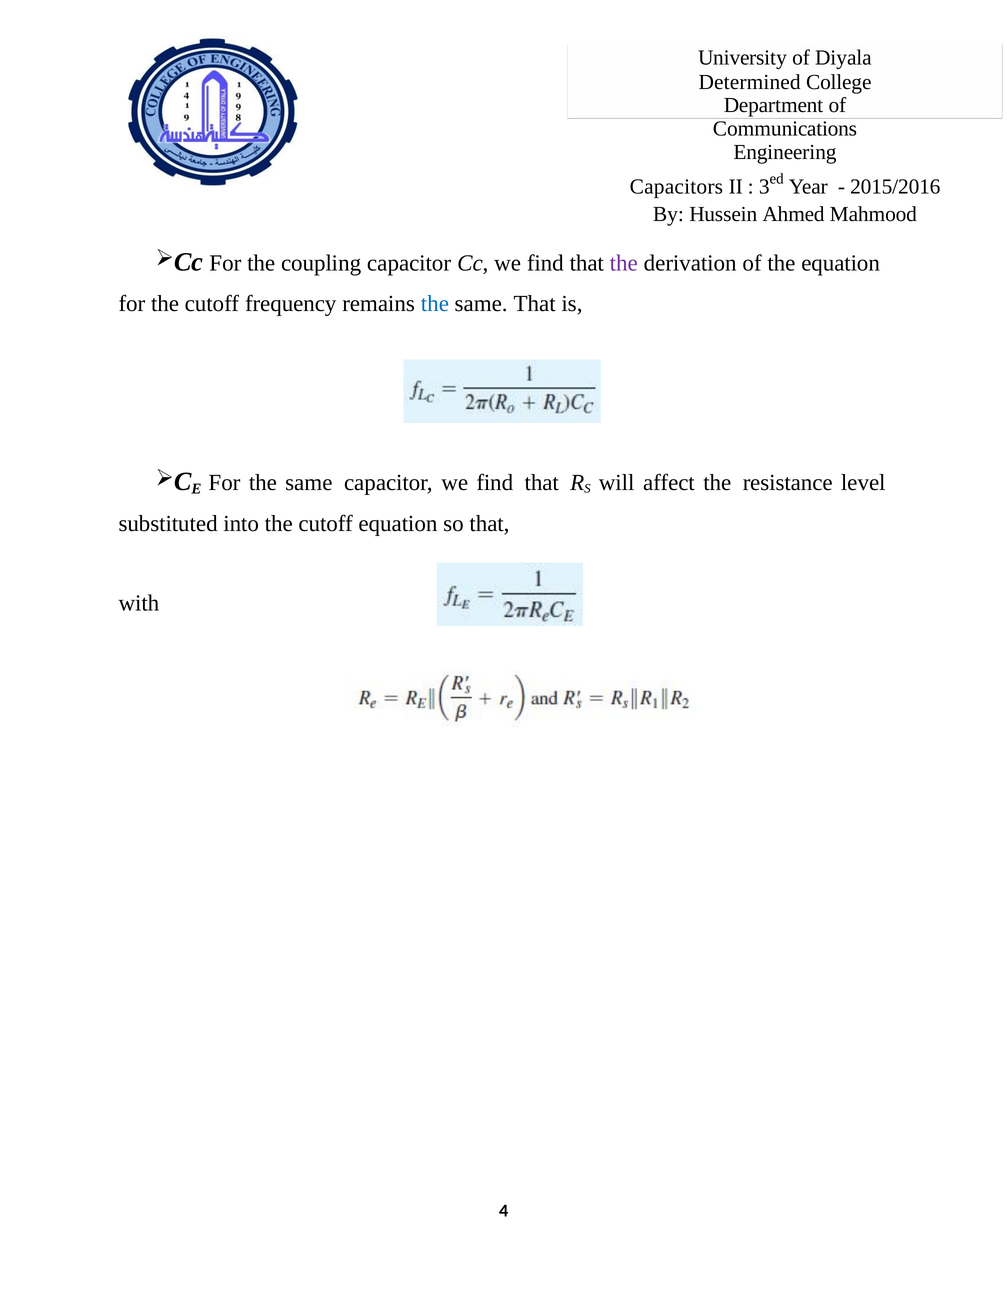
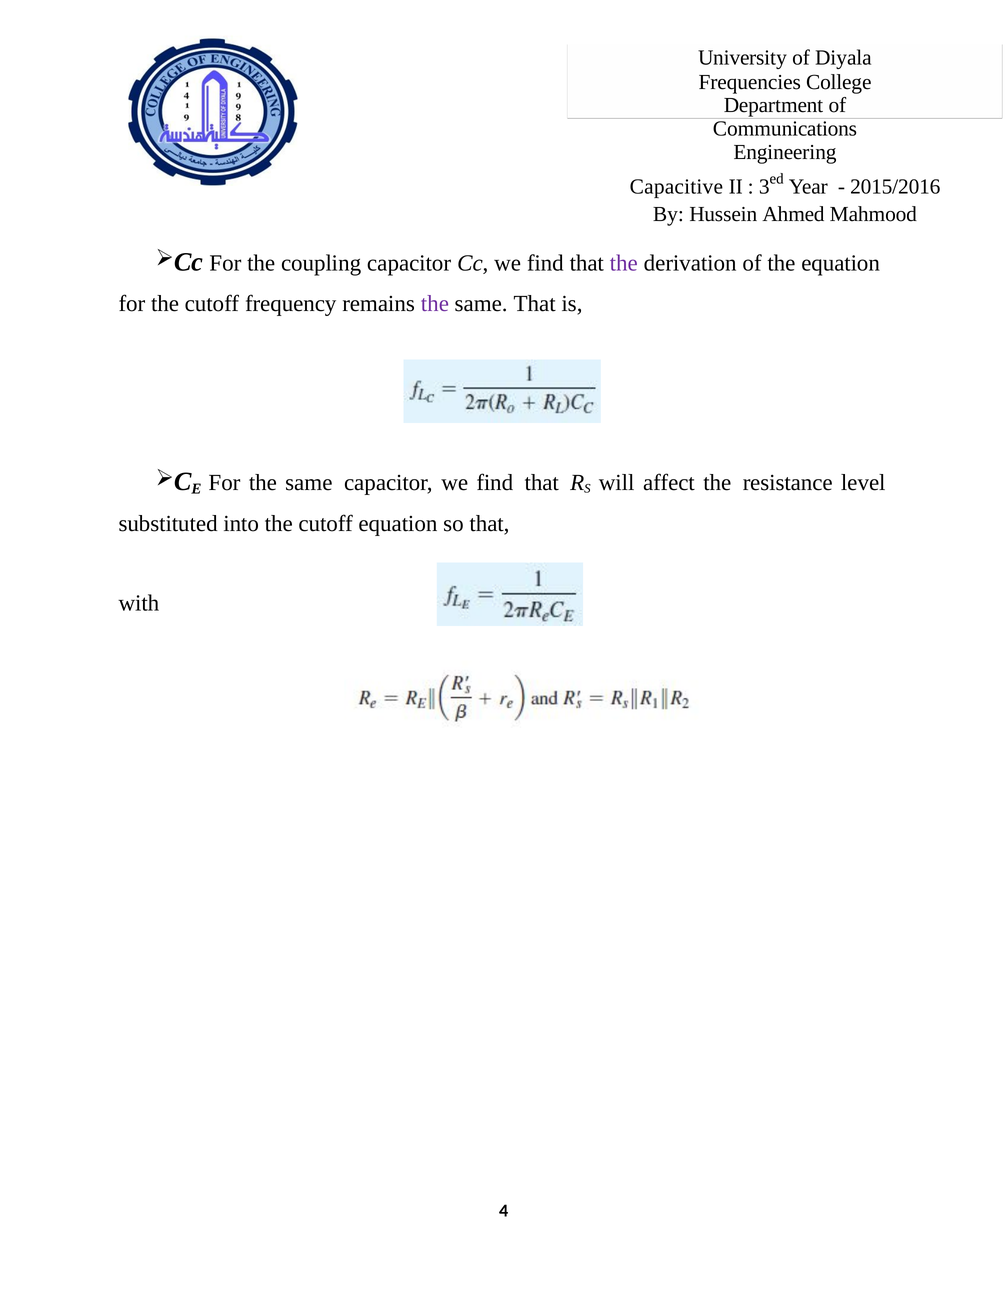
Determined: Determined -> Frequencies
Capacitors: Capacitors -> Capacitive
the at (435, 303) colour: blue -> purple
